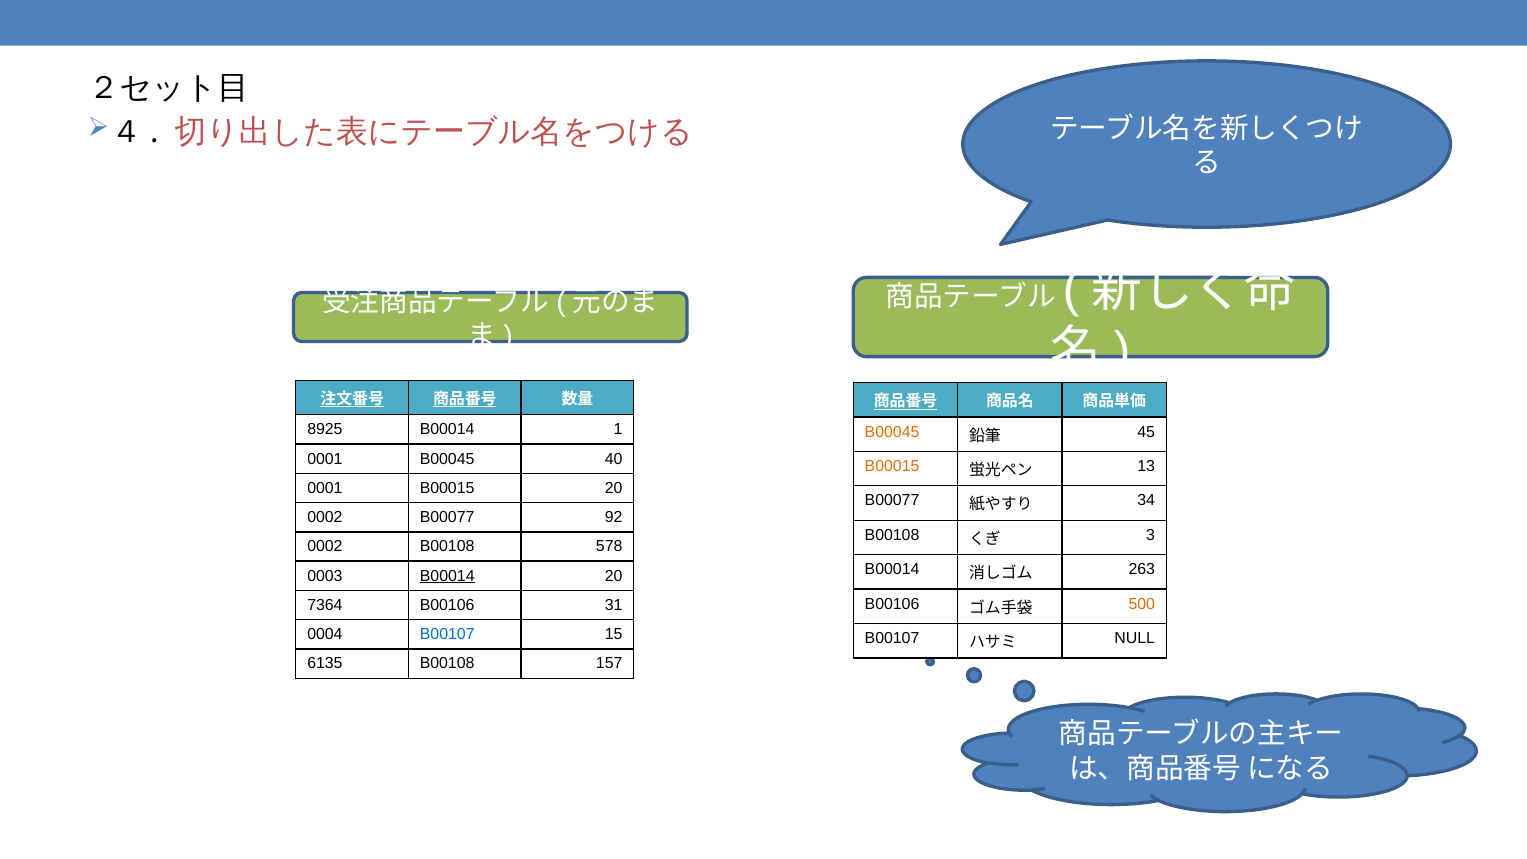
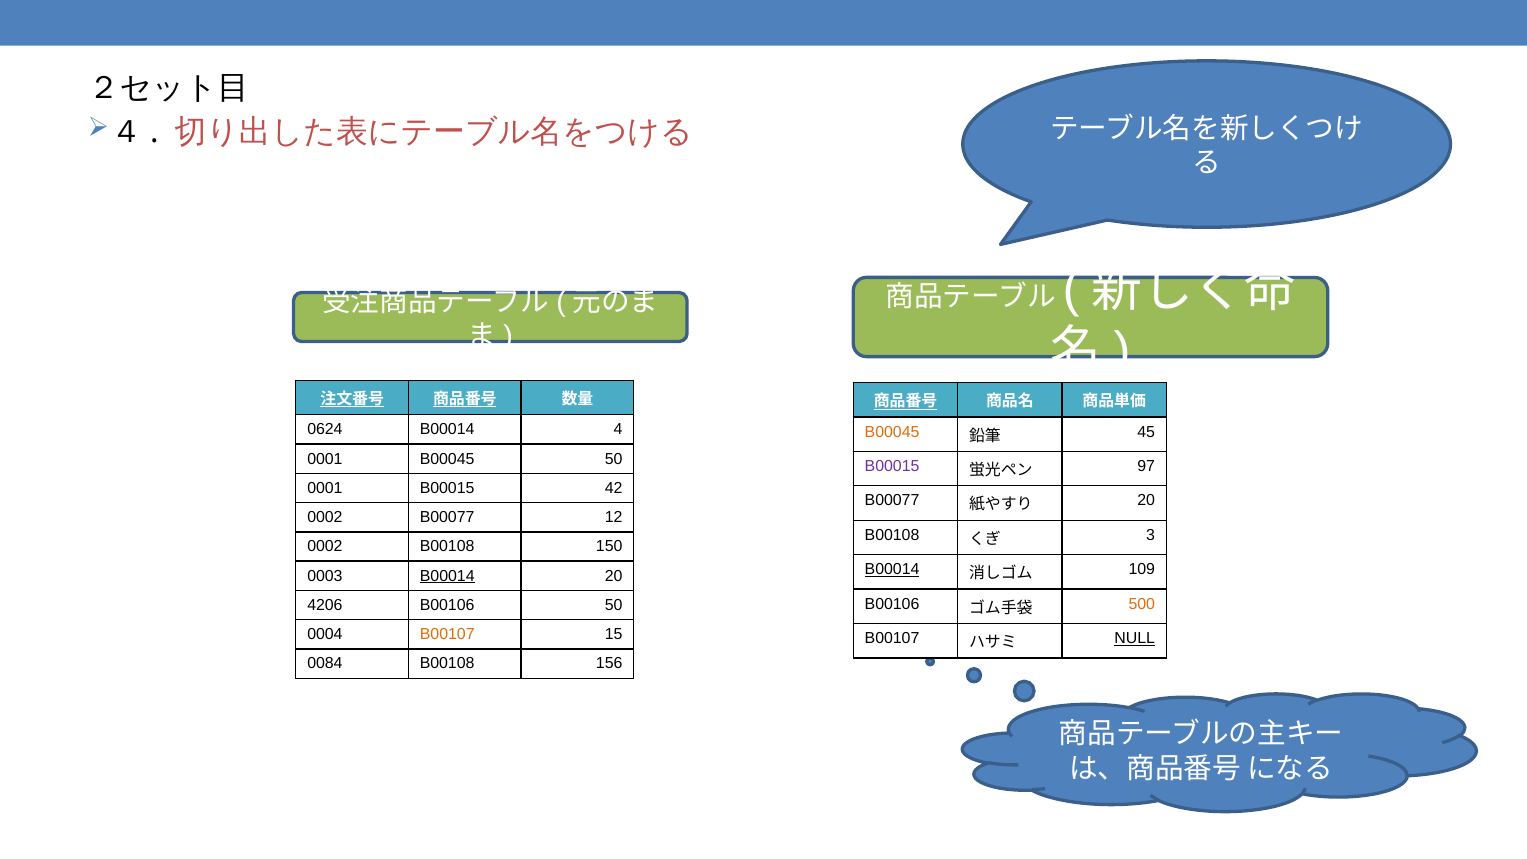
8925: 8925 -> 0624
1: 1 -> 4
B00045 40: 40 -> 50
B00015 at (892, 466) colour: orange -> purple
13: 13 -> 97
B00015 20: 20 -> 42
34 at (1146, 501): 34 -> 20
92: 92 -> 12
578: 578 -> 150
B00014 at (892, 569) underline: none -> present
263: 263 -> 109
7364: 7364 -> 4206
B00106 31: 31 -> 50
B00107 at (447, 634) colour: blue -> orange
NULL underline: none -> present
6135: 6135 -> 0084
157: 157 -> 156
